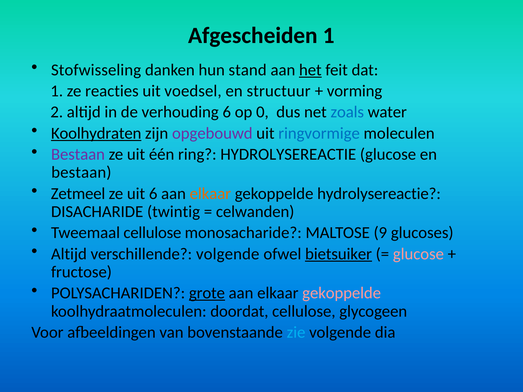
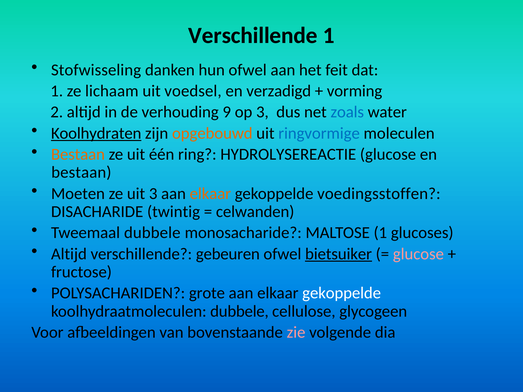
Afgescheiden at (253, 35): Afgescheiden -> Verschillende
hun stand: stand -> ofwel
het underline: present -> none
reacties: reacties -> lichaam
structuur: structuur -> verzadigd
verhouding 6: 6 -> 9
op 0: 0 -> 3
opgebouwd colour: purple -> orange
Bestaan at (78, 155) colour: purple -> orange
Zetmeel: Zetmeel -> Moeten
uit 6: 6 -> 3
gekoppelde hydrolysereactie: hydrolysereactie -> voedingsstoffen
Tweemaal cellulose: cellulose -> dubbele
MALTOSE 9: 9 -> 1
verschillende volgende: volgende -> gebeuren
grote underline: present -> none
gekoppelde at (342, 293) colour: pink -> white
koolhydraatmoleculen doordat: doordat -> dubbele
zie colour: light blue -> pink
